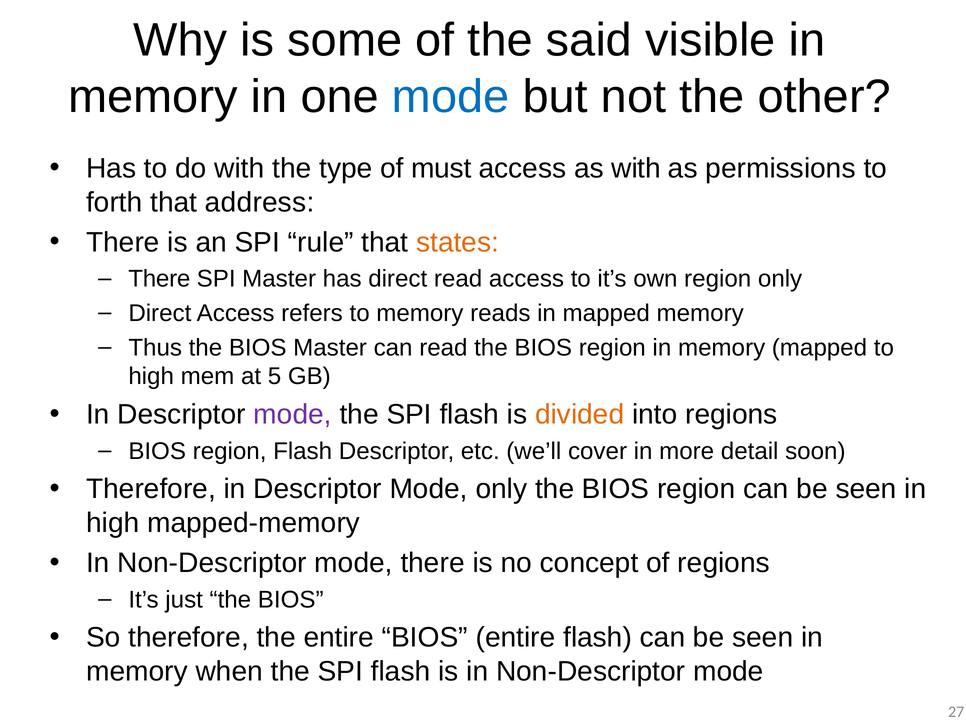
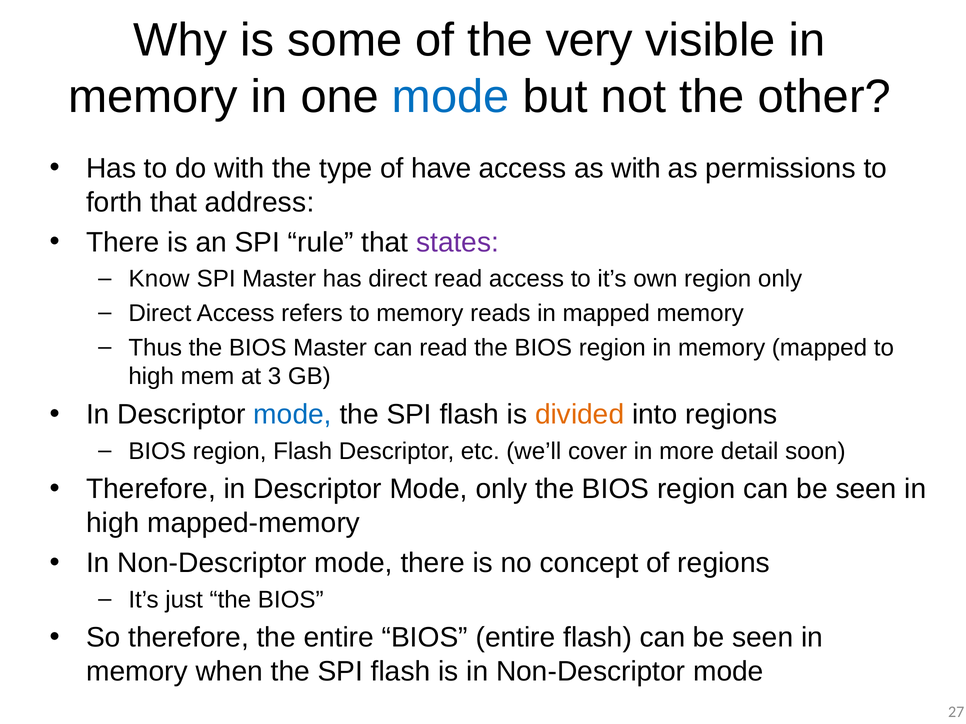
said: said -> very
must: must -> have
states colour: orange -> purple
There at (159, 279): There -> Know
5: 5 -> 3
mode at (293, 415) colour: purple -> blue
